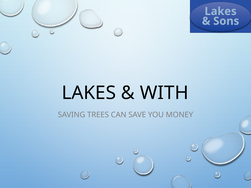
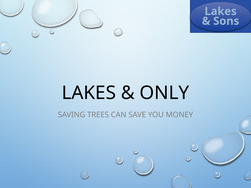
WITH: WITH -> ONLY
